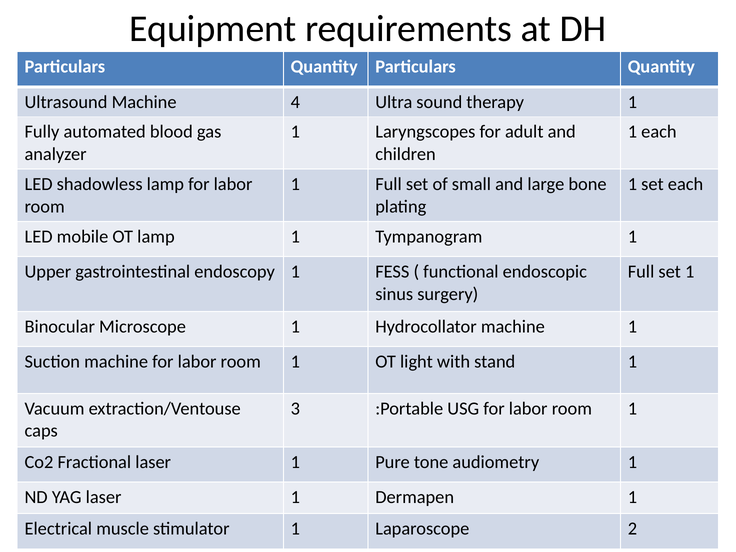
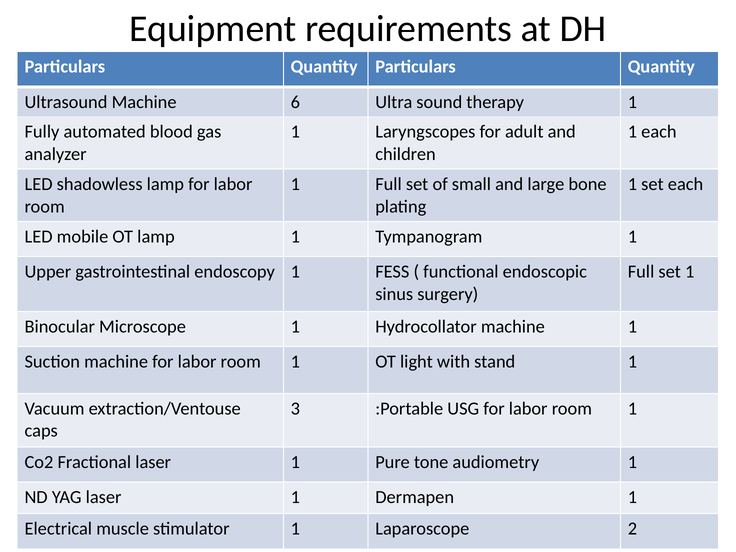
4: 4 -> 6
